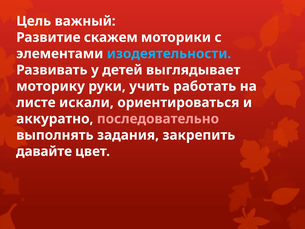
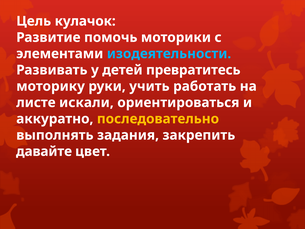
важный: важный -> кулачок
скажем: скажем -> помочь
выглядывает: выглядывает -> превратитесь
последовательно colour: pink -> yellow
